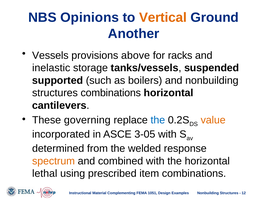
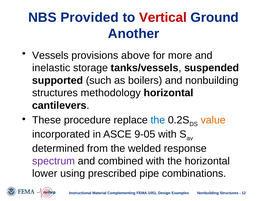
Opinions: Opinions -> Provided
Vertical colour: orange -> red
racks: racks -> more
structures combinations: combinations -> methodology
governing: governing -> procedure
3-05: 3-05 -> 9-05
spectrum colour: orange -> purple
lethal: lethal -> lower
item: item -> pipe
